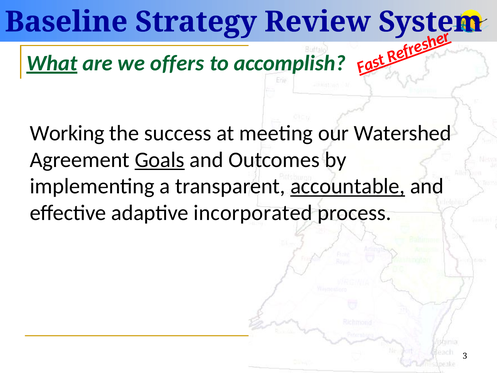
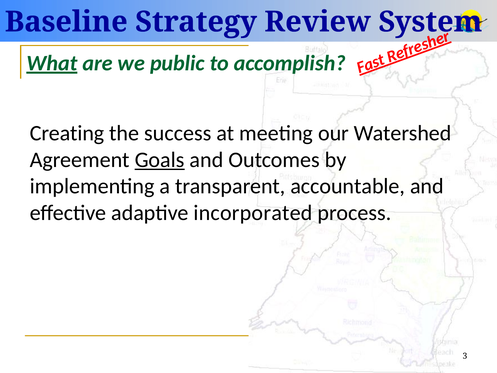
offers: offers -> public
Working: Working -> Creating
accountable underline: present -> none
